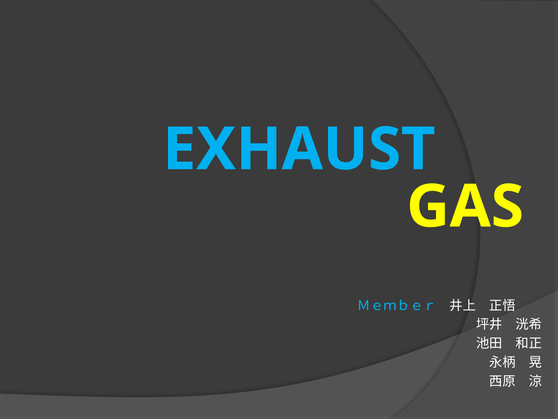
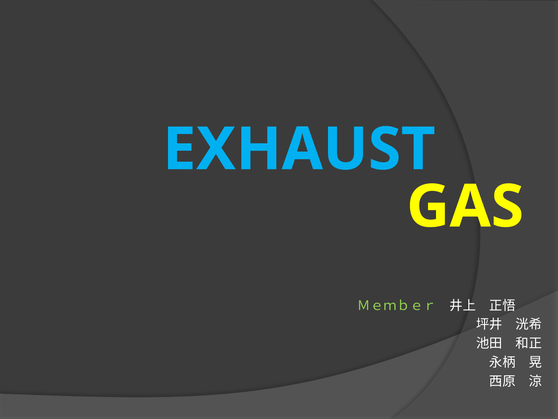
Ｍｅｍｂｅｒ colour: light blue -> light green
